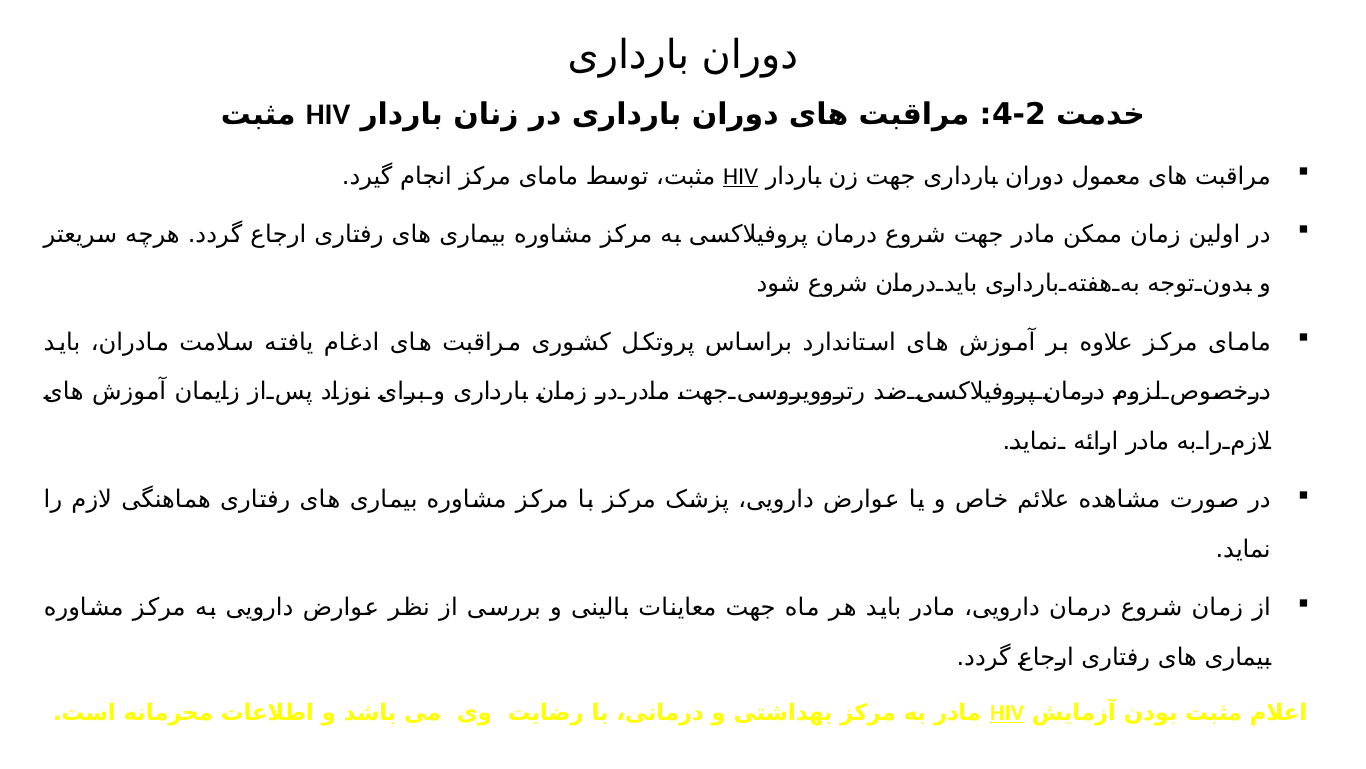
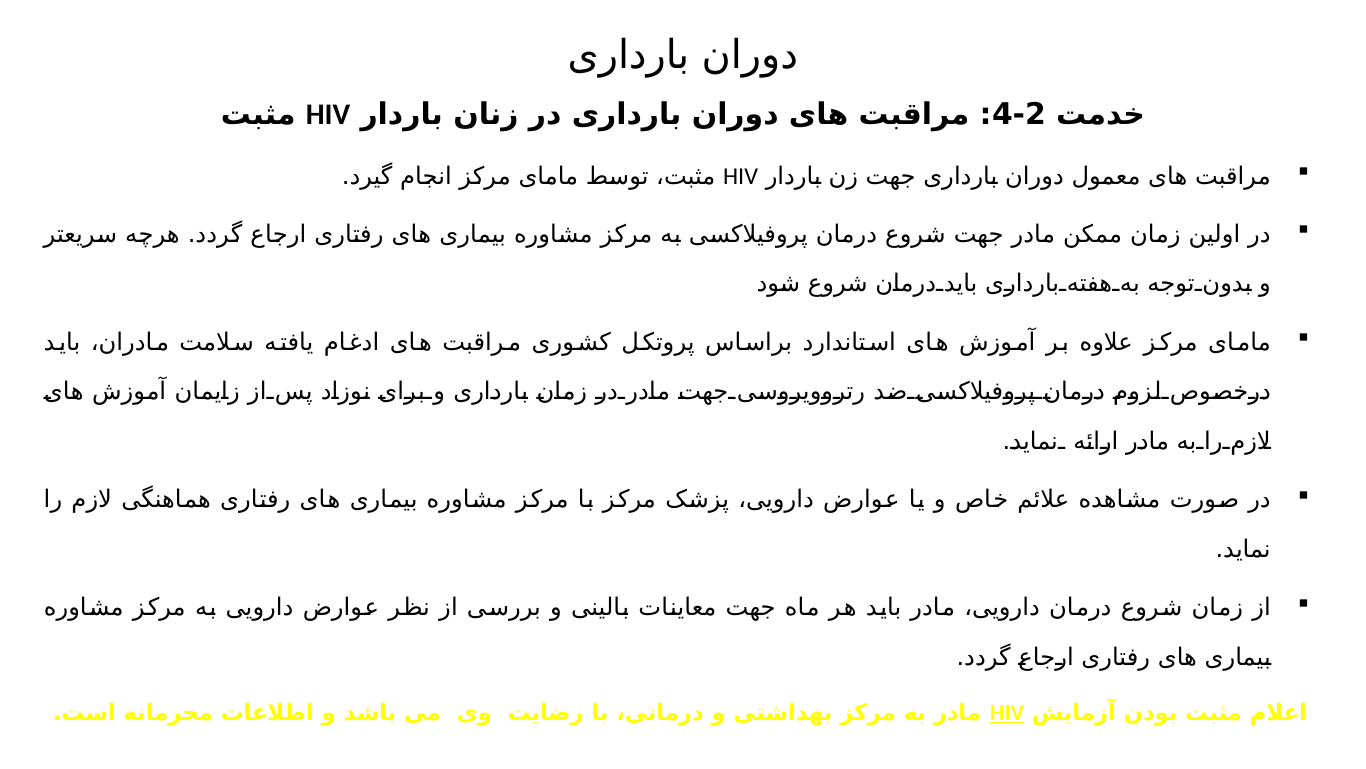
HIV at (741, 176) underline: present -> none
